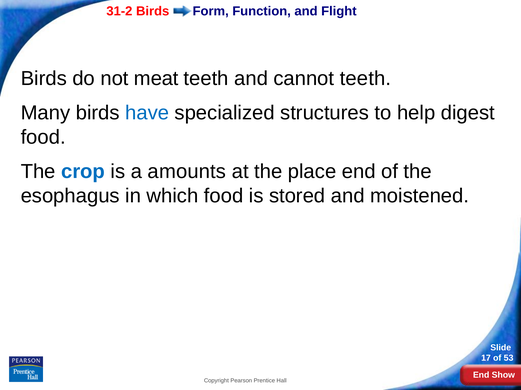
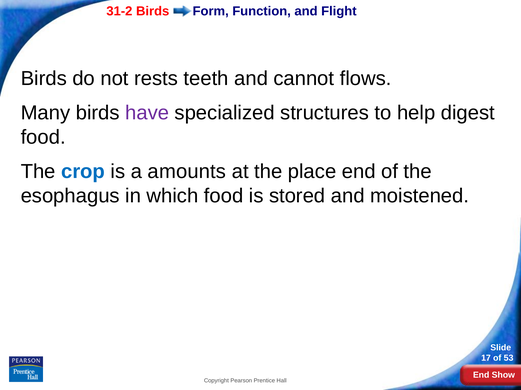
meat: meat -> rests
cannot teeth: teeth -> flows
have colour: blue -> purple
